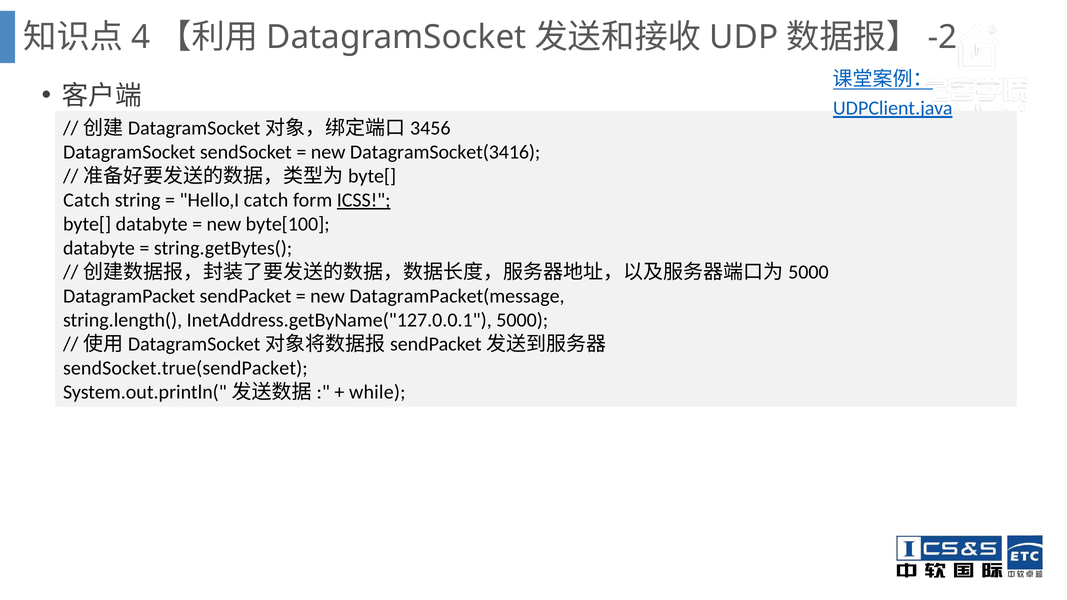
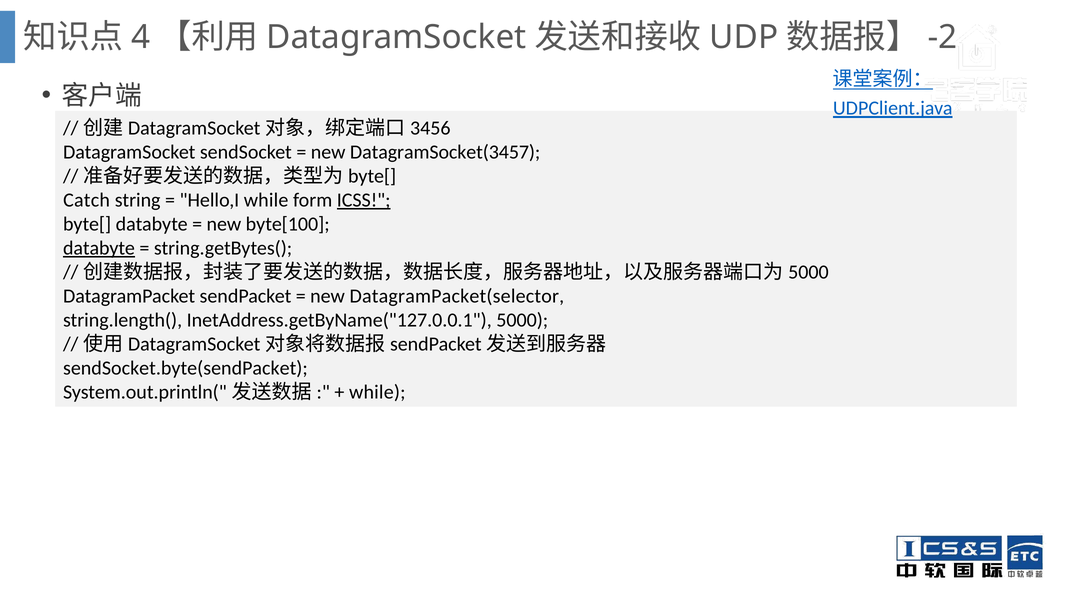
DatagramSocket(3416: DatagramSocket(3416 -> DatagramSocket(3457
Hello,I catch: catch -> while
databyte at (99, 248) underline: none -> present
DatagramPacket(message: DatagramPacket(message -> DatagramPacket(selector
sendSocket.true(sendPacket: sendSocket.true(sendPacket -> sendSocket.byte(sendPacket
